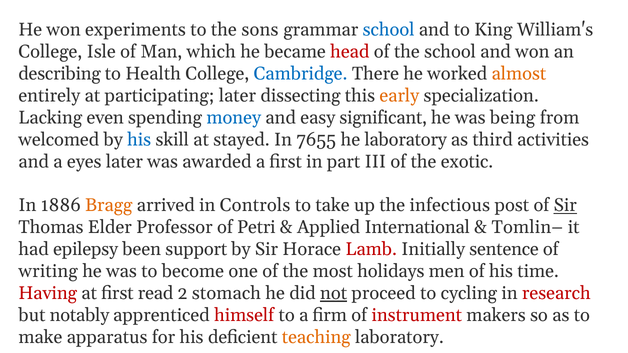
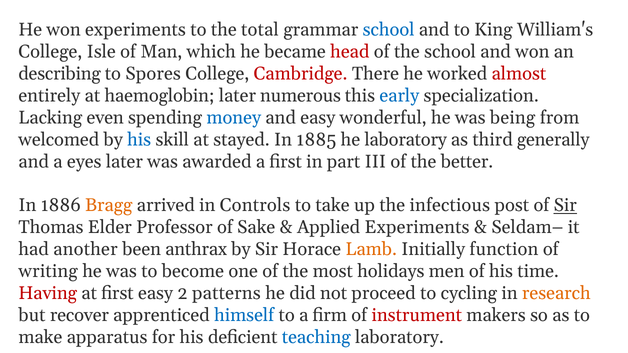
sons: sons -> total
Health: Health -> Spores
Cambridge colour: blue -> red
almost colour: orange -> red
participating: participating -> haemoglobin
dissecting: dissecting -> numerous
early colour: orange -> blue
significant: significant -> wonderful
7655: 7655 -> 1885
activities: activities -> generally
exotic: exotic -> better
Petri: Petri -> Sake
Applied International: International -> Experiments
Tomlin–: Tomlin– -> Seldam–
epilepsy: epilepsy -> another
support: support -> anthrax
Lamb colour: red -> orange
sentence: sentence -> function
first read: read -> easy
stomach: stomach -> patterns
not underline: present -> none
research colour: red -> orange
notably: notably -> recover
himself colour: red -> blue
teaching colour: orange -> blue
